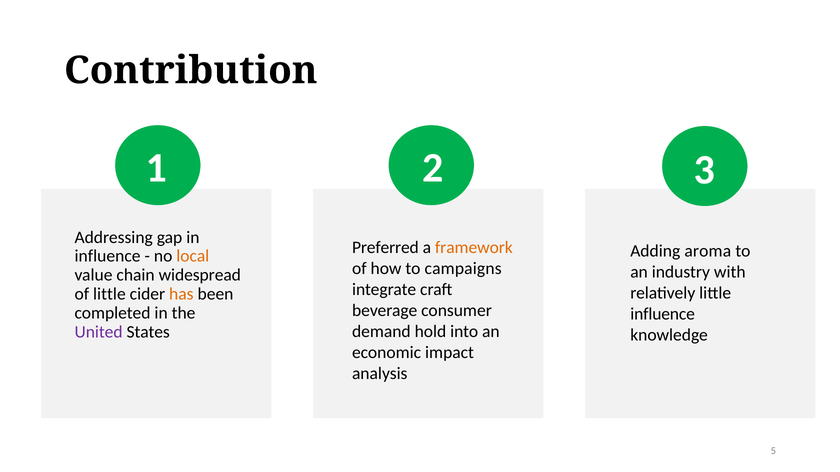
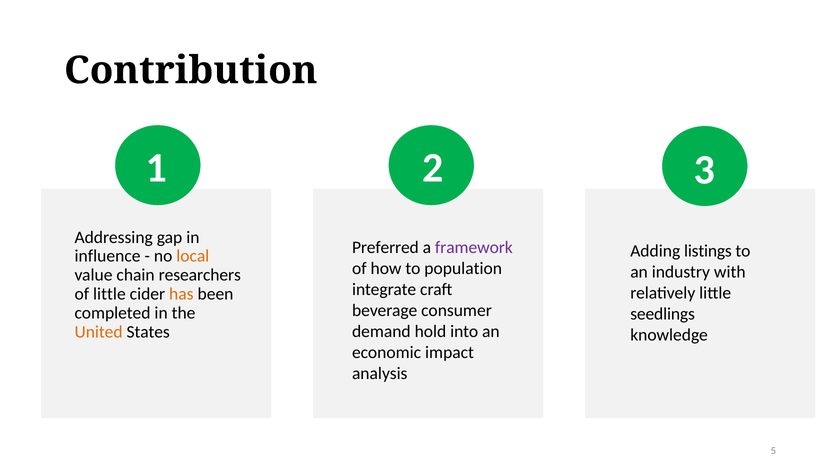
framework colour: orange -> purple
aroma: aroma -> listings
campaigns: campaigns -> population
widespread: widespread -> researchers
influence at (663, 314): influence -> seedlings
United colour: purple -> orange
